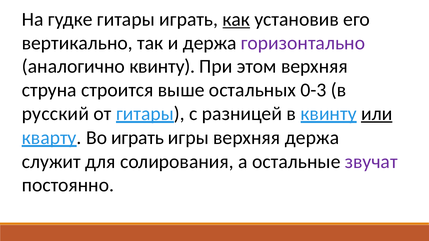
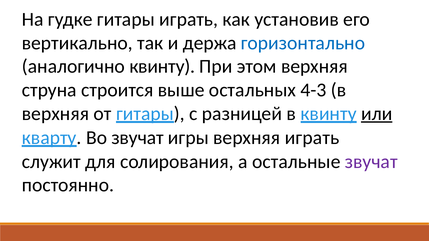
как underline: present -> none
горизонтально colour: purple -> blue
0-3: 0-3 -> 4-3
русский at (55, 114): русский -> верхняя
Во играть: играть -> звучат
верхняя держа: держа -> играть
